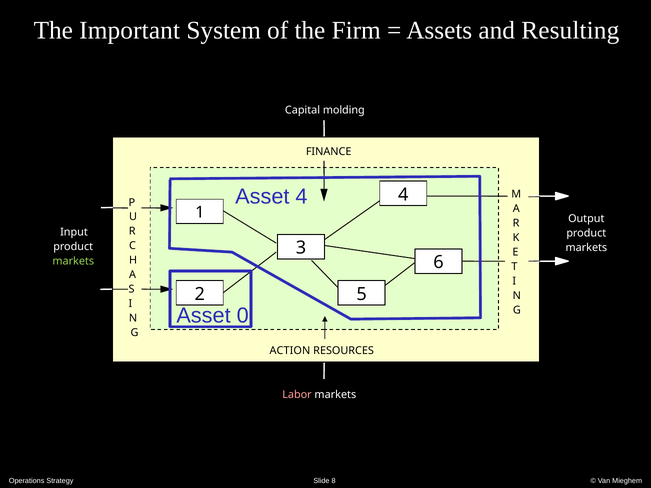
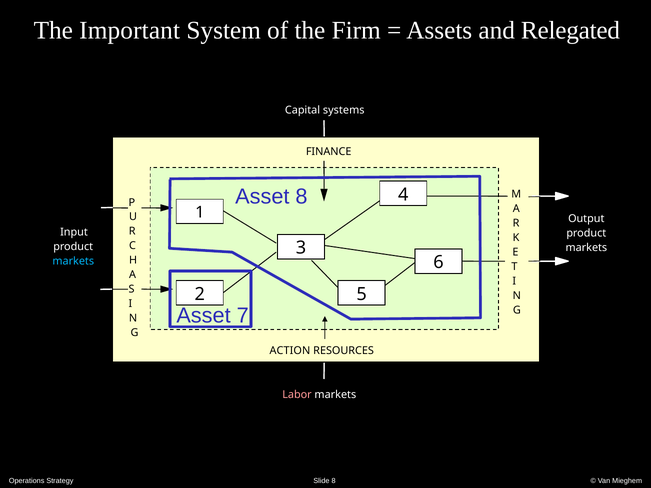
Resulting: Resulting -> Relegated
molding: molding -> systems
Asset 4: 4 -> 8
markets at (73, 261) colour: light green -> light blue
0: 0 -> 7
